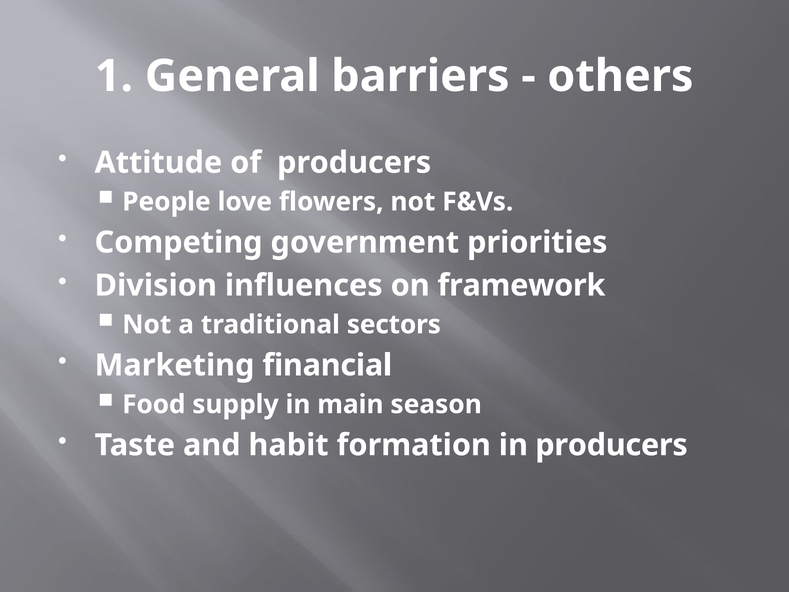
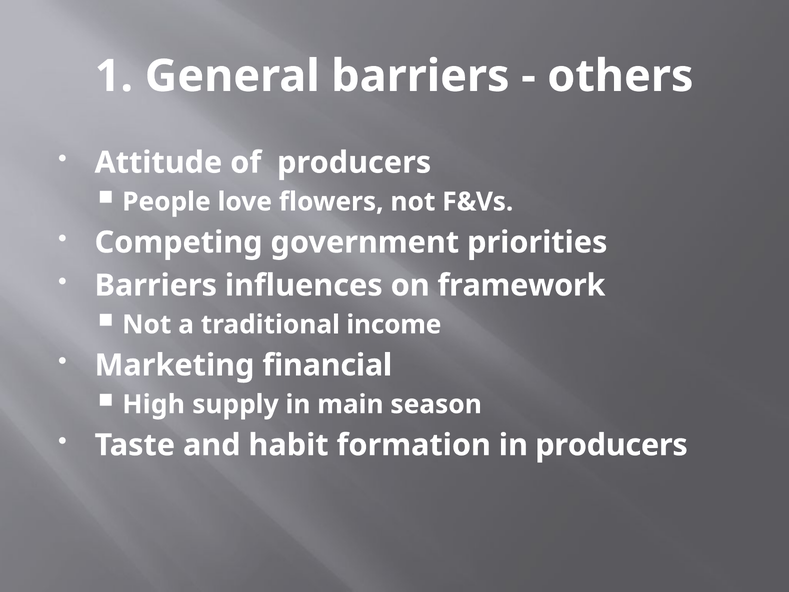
Division at (156, 285): Division -> Barriers
sectors: sectors -> income
Food: Food -> High
